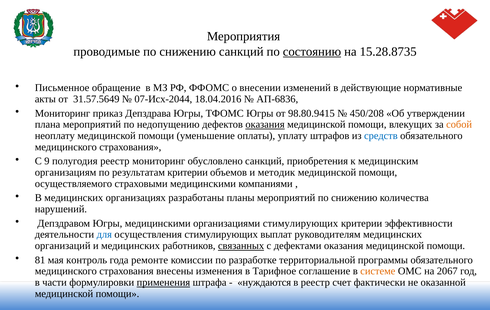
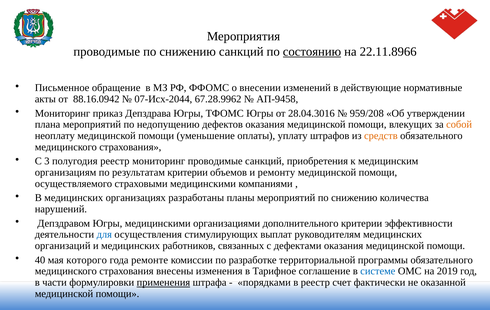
15.28.8735: 15.28.8735 -> 22.11.8966
31.57.5649: 31.57.5649 -> 88.16.0942
18.04.2016: 18.04.2016 -> 67.28.9962
АП-6836: АП-6836 -> АП-9458
98.80.9415: 98.80.9415 -> 28.04.3016
450/208: 450/208 -> 959/208
оказания at (265, 125) underline: present -> none
средств colour: blue -> orange
9: 9 -> 3
мониторинг обусловлено: обусловлено -> проводимые
методик: методик -> ремонту
организациями стимулирующих: стимулирующих -> дополнительного
связанных underline: present -> none
81: 81 -> 40
контроль: контроль -> которого
системе colour: orange -> blue
2067: 2067 -> 2019
нуждаются: нуждаются -> порядками
